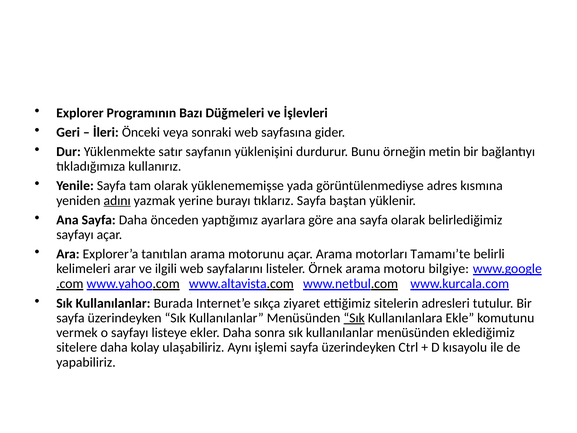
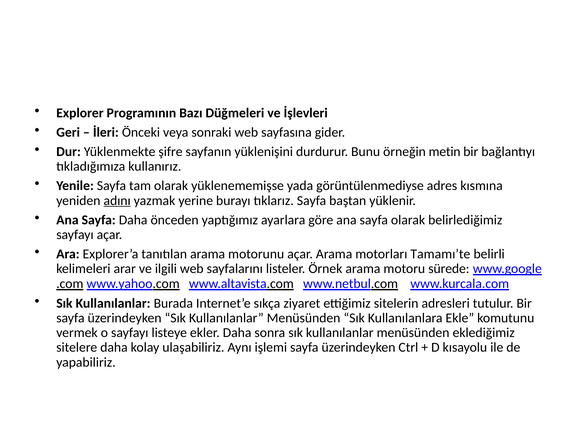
satır: satır -> şifre
bilgiye: bilgiye -> sürede
Sık at (354, 318) underline: present -> none
